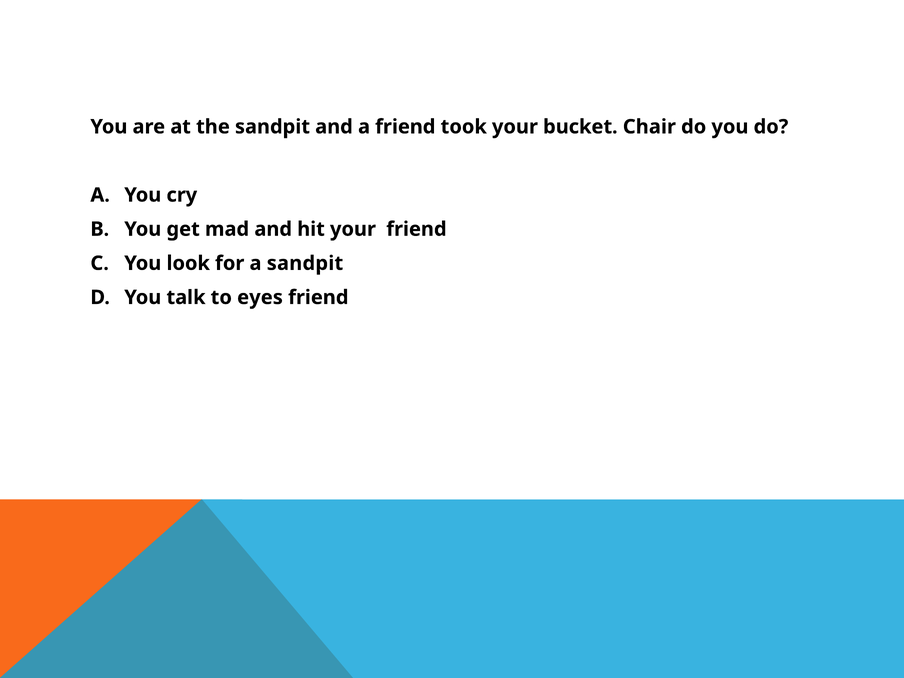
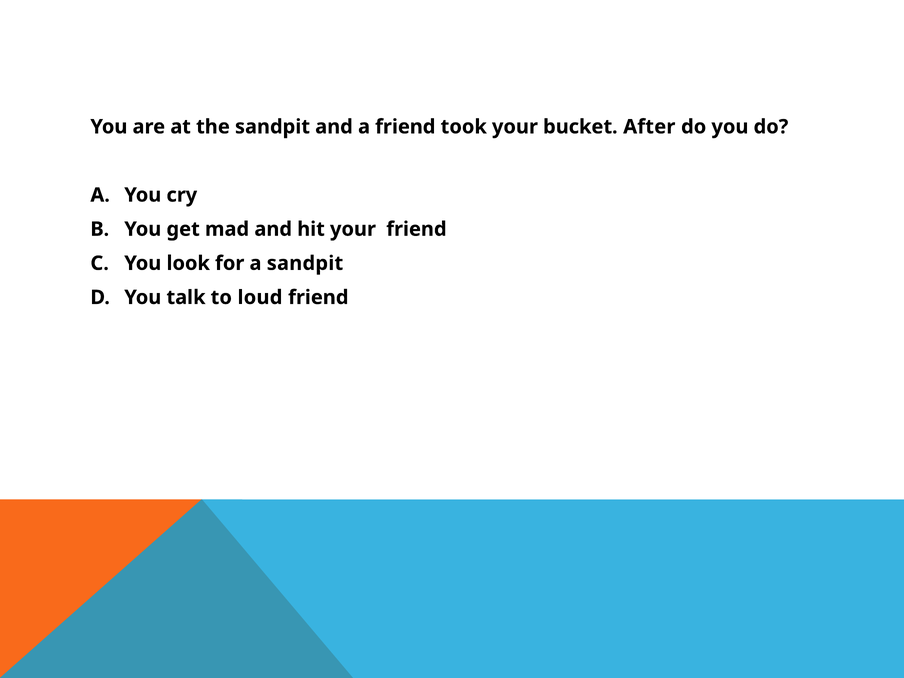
Chair: Chair -> After
eyes: eyes -> loud
